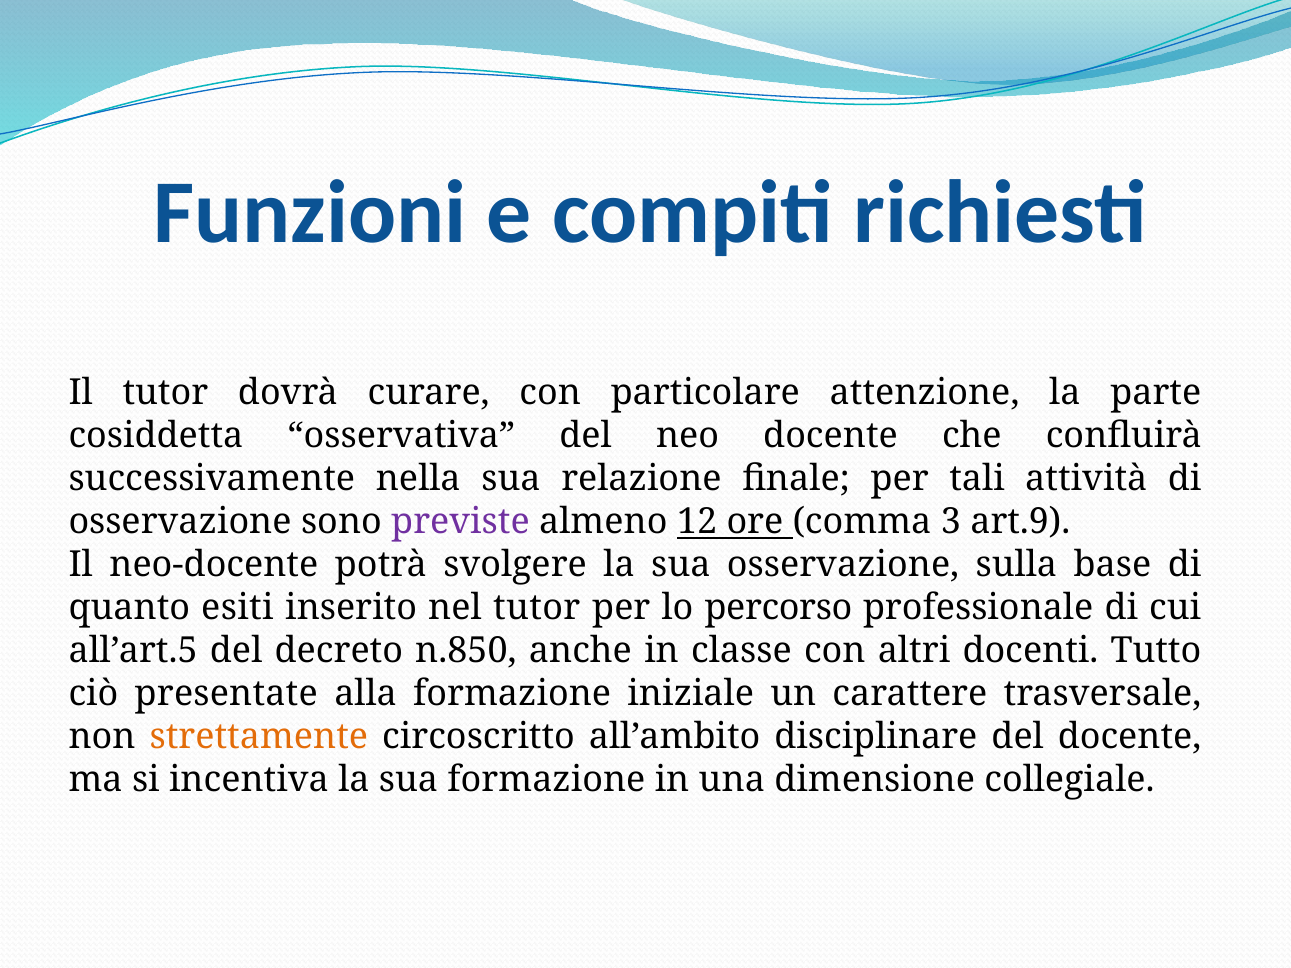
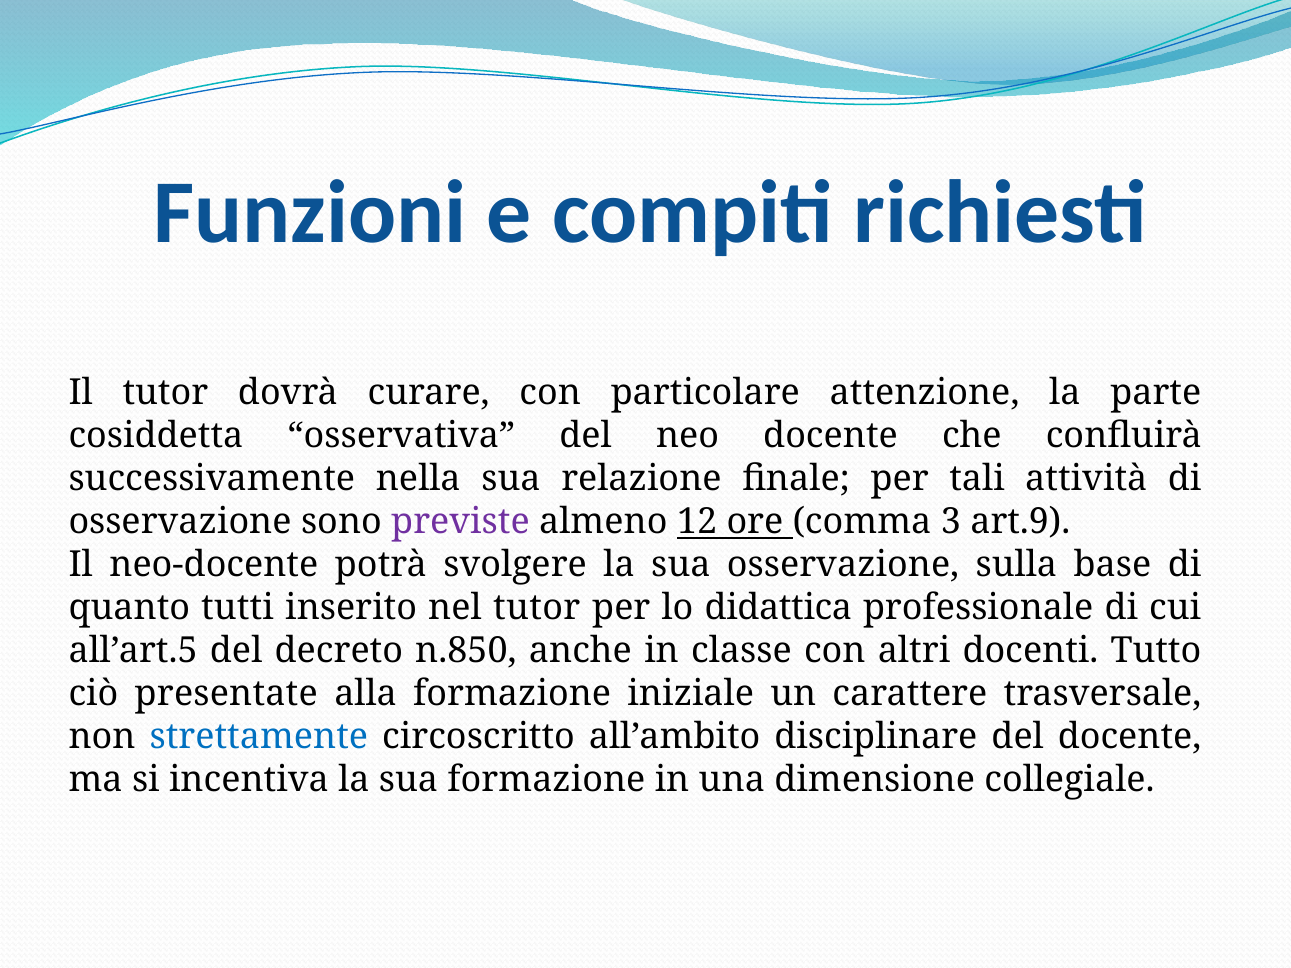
esiti: esiti -> tutti
percorso: percorso -> didattica
strettamente colour: orange -> blue
